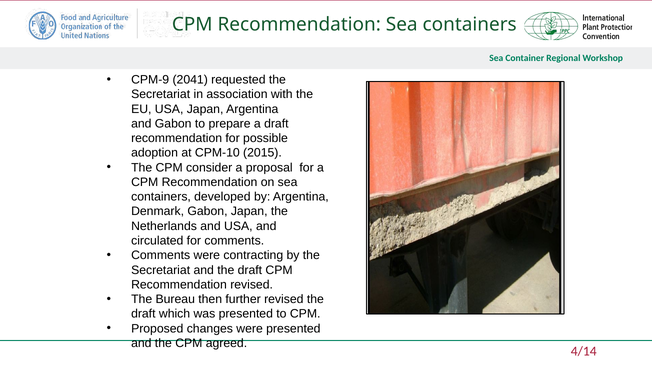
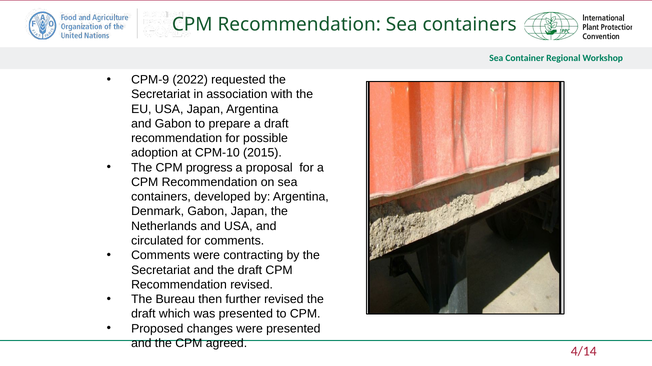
2041: 2041 -> 2022
consider: consider -> progress
